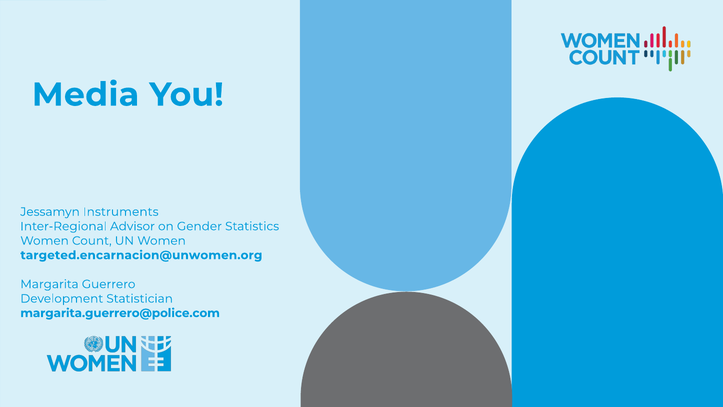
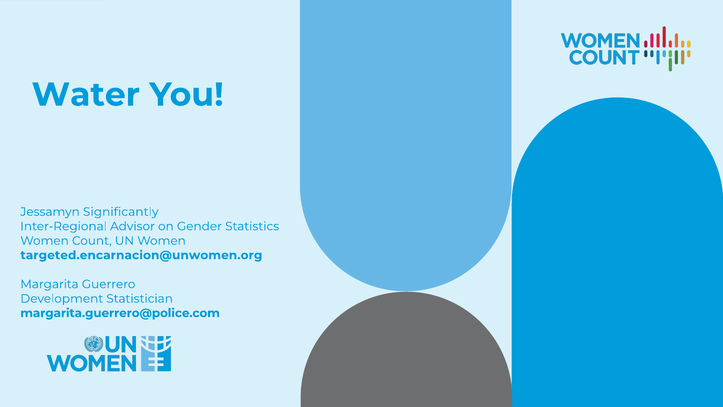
Media: Media -> Water
Instruments: Instruments -> Significantly
